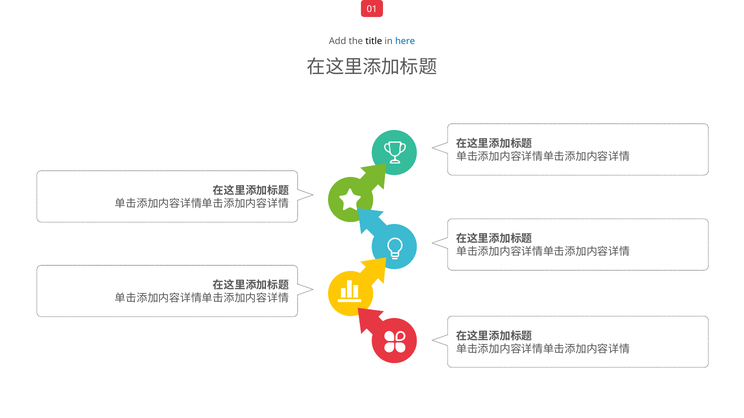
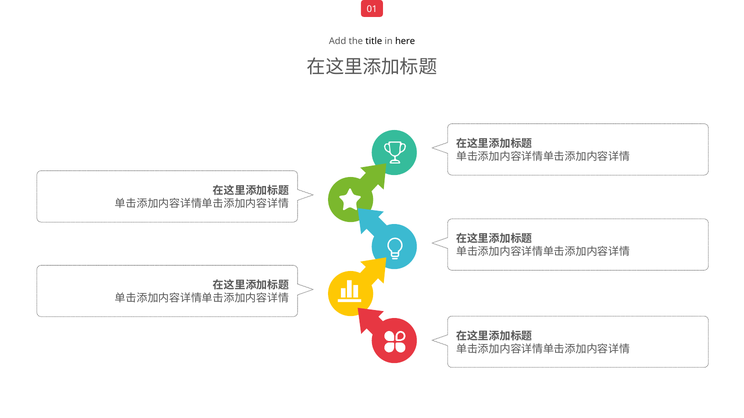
here colour: blue -> black
